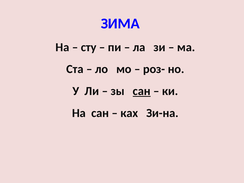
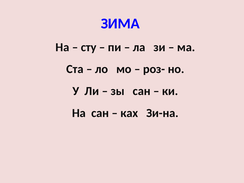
сан at (142, 91) underline: present -> none
